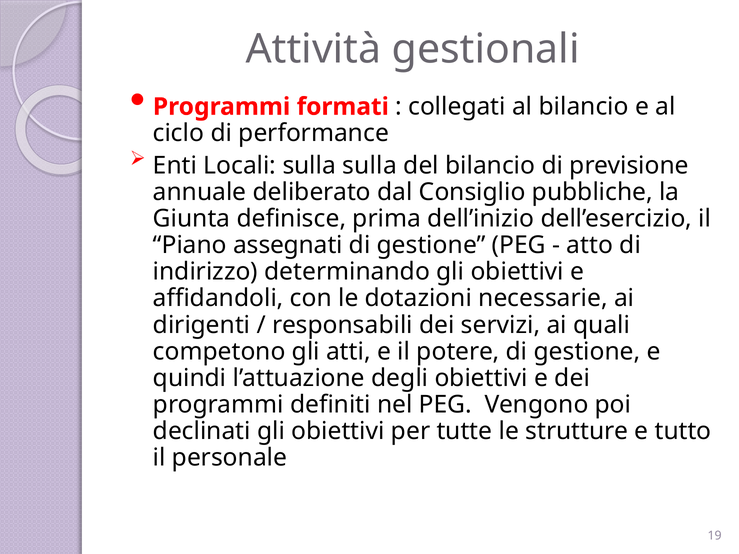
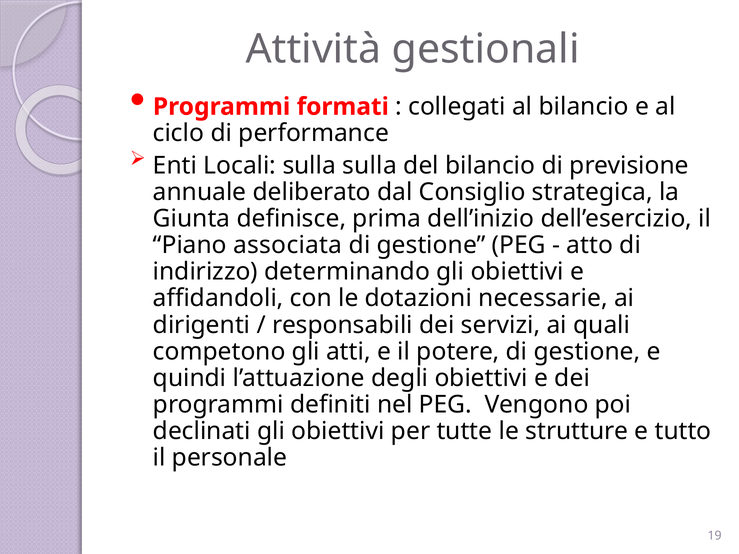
pubbliche: pubbliche -> strategica
assegnati: assegnati -> associata
